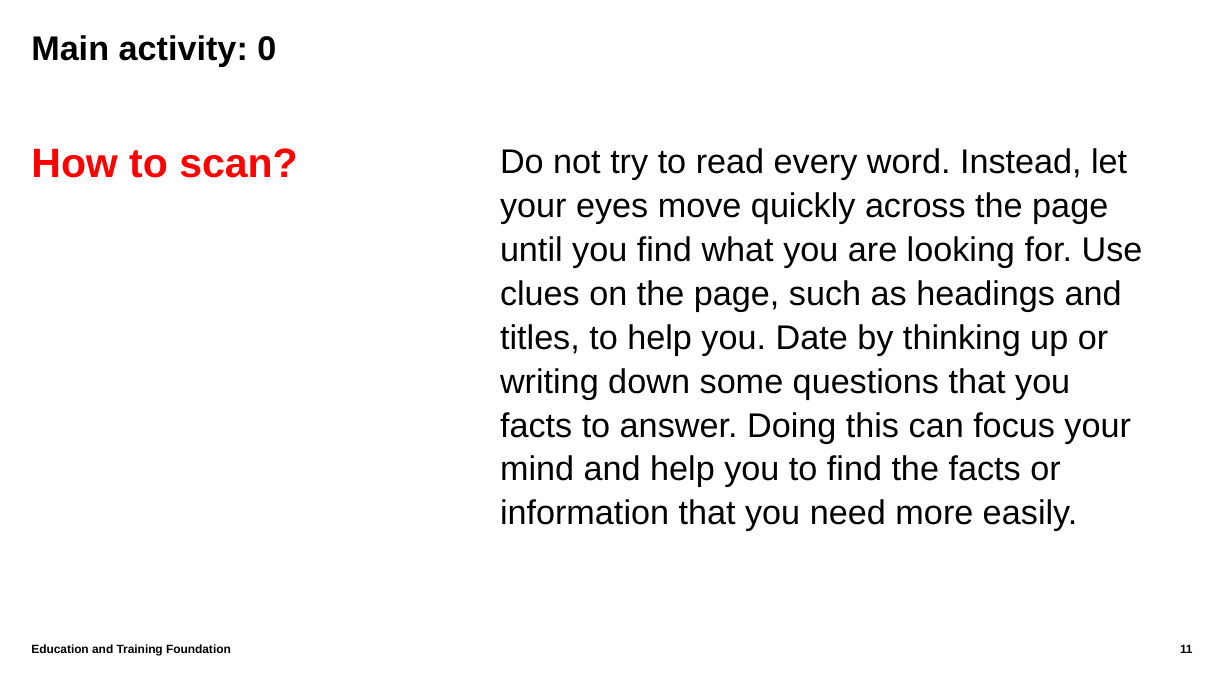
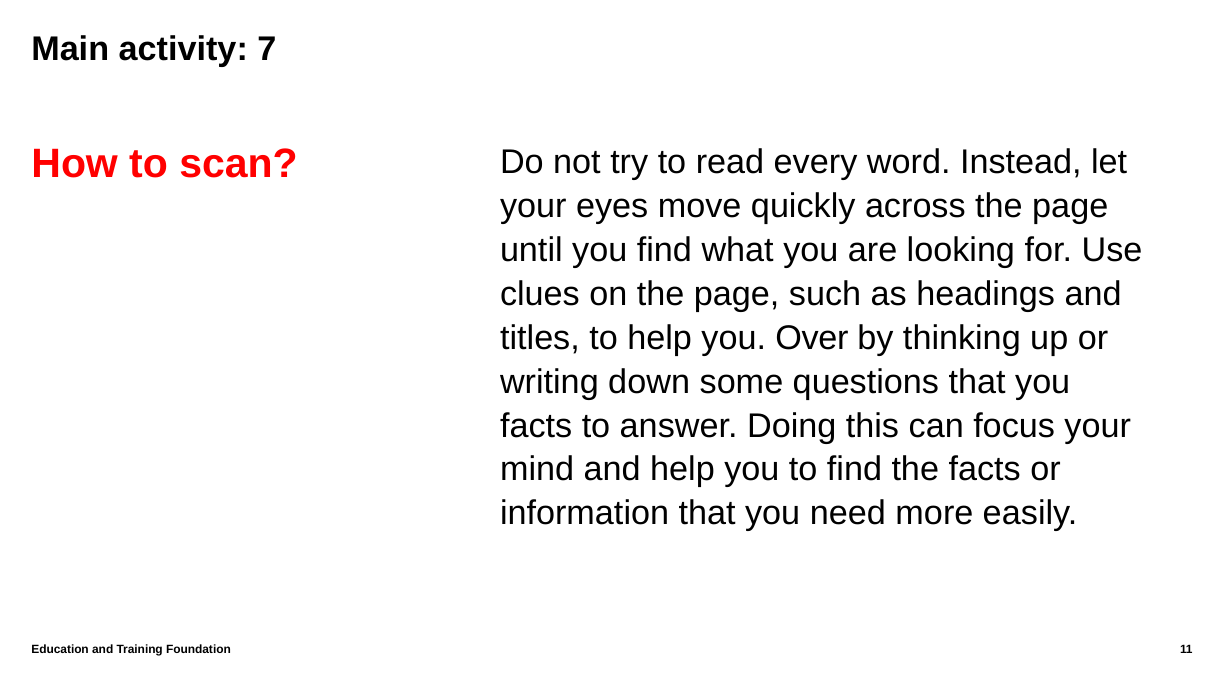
0: 0 -> 7
Date: Date -> Over
